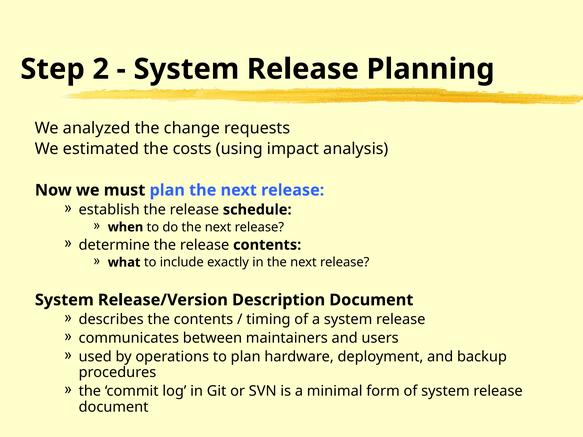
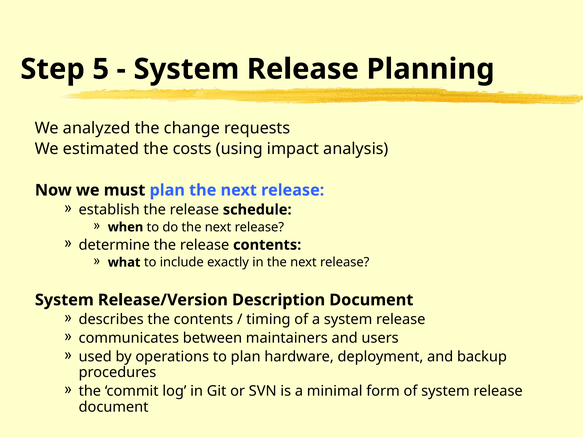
2: 2 -> 5
